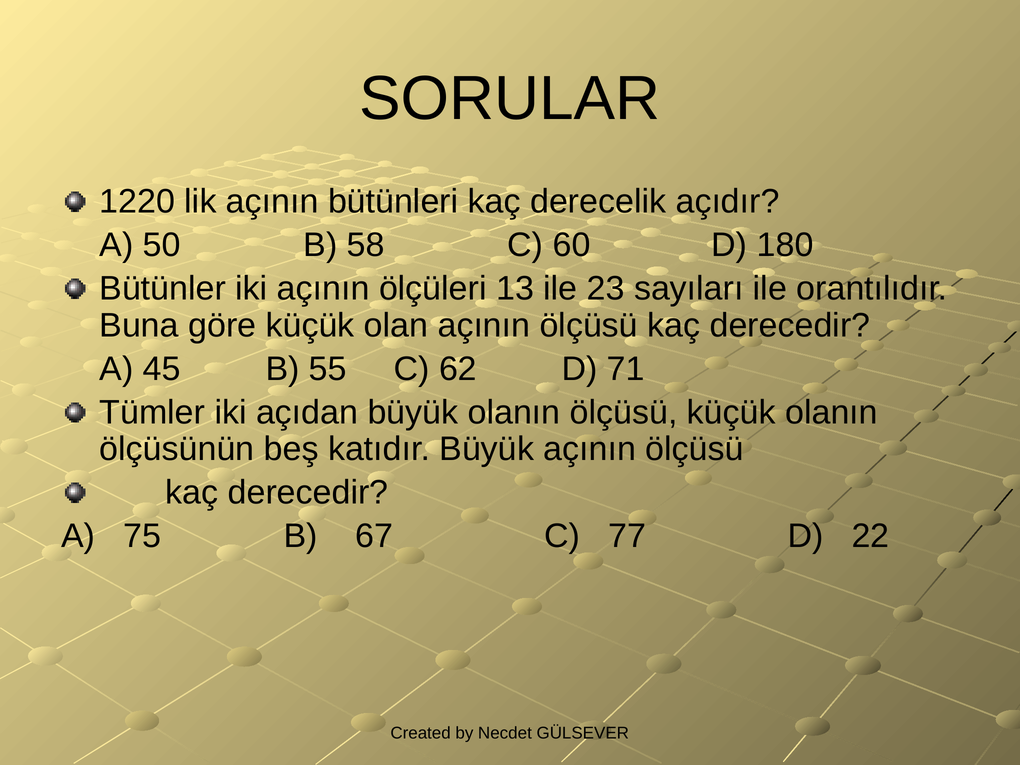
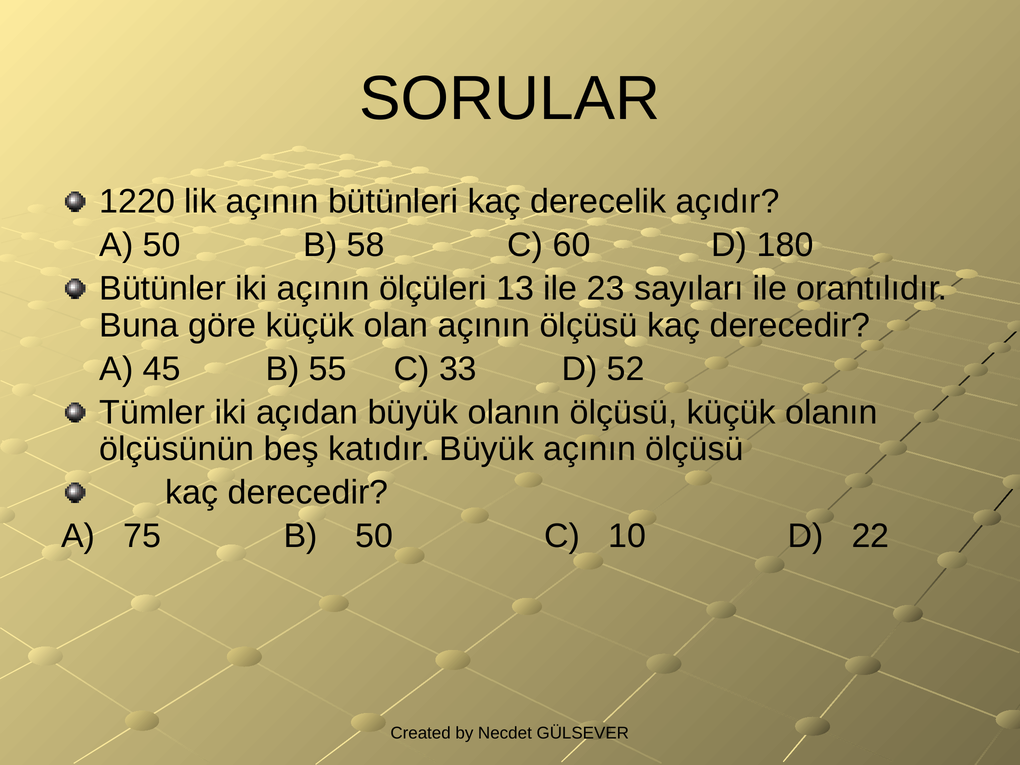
62: 62 -> 33
71: 71 -> 52
B 67: 67 -> 50
77: 77 -> 10
